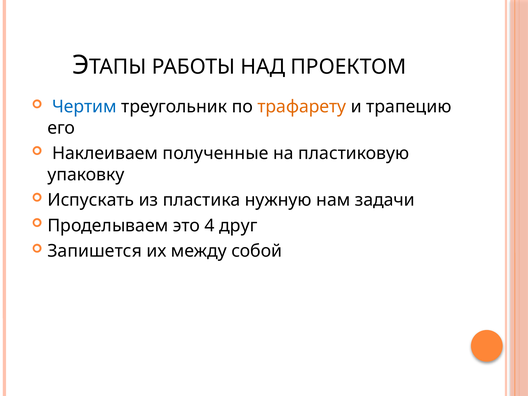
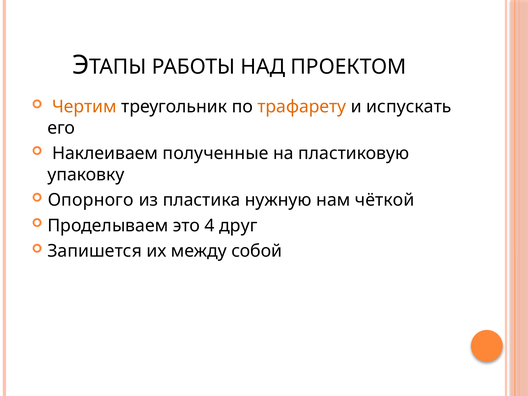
Чертим colour: blue -> orange
трапецию: трапецию -> испускать
Испускать: Испускать -> Опорного
задачи: задачи -> чёткой
